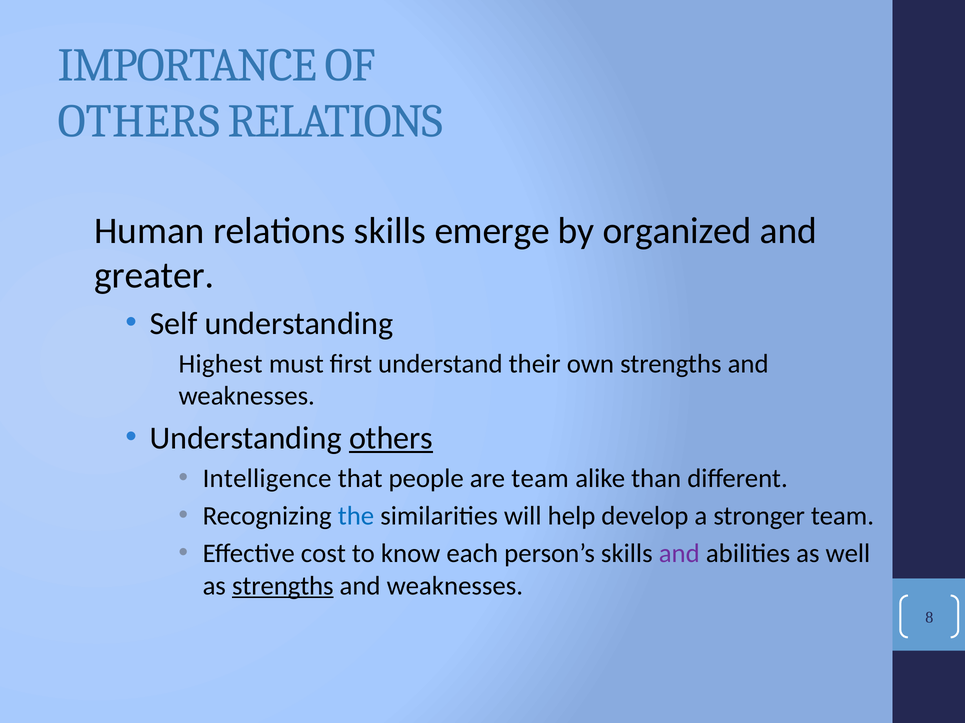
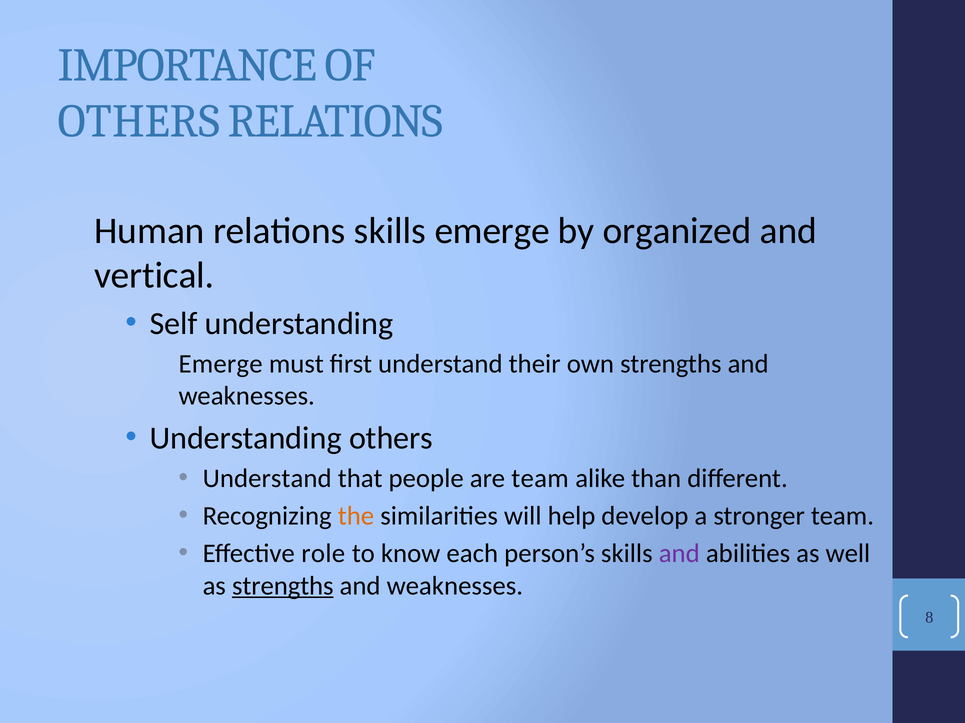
greater: greater -> vertical
Highest at (221, 364): Highest -> Emerge
others at (391, 439) underline: present -> none
Intelligence at (267, 479): Intelligence -> Understand
the colour: blue -> orange
cost: cost -> role
